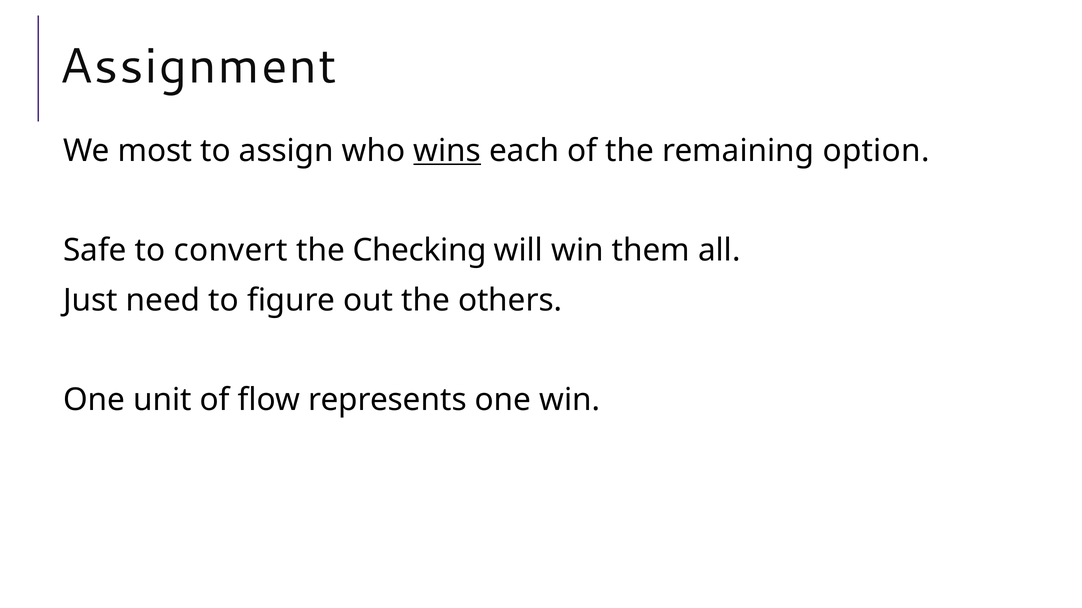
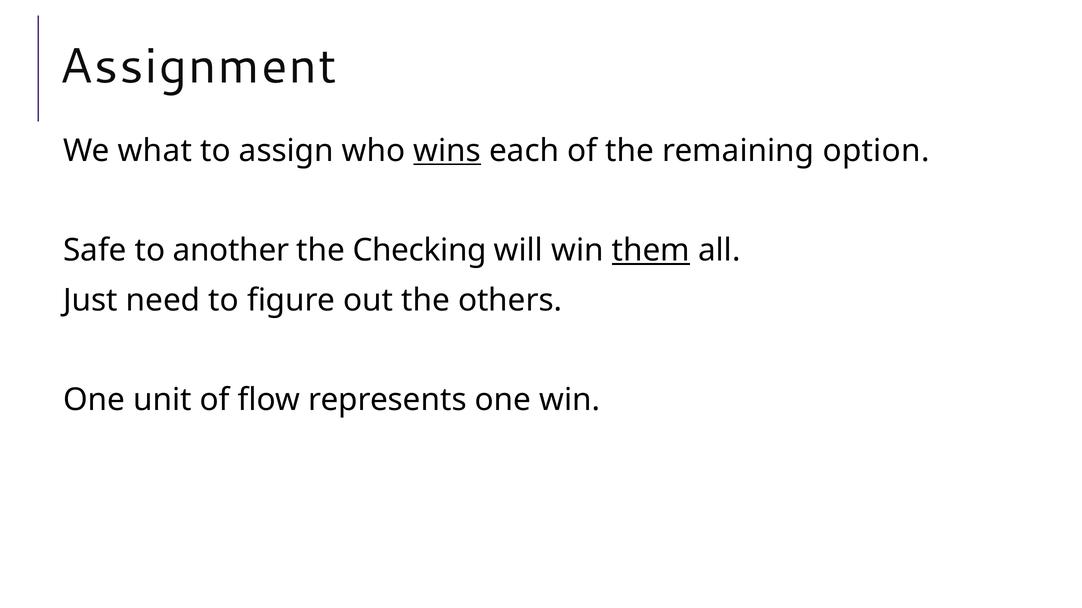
most: most -> what
convert: convert -> another
them underline: none -> present
